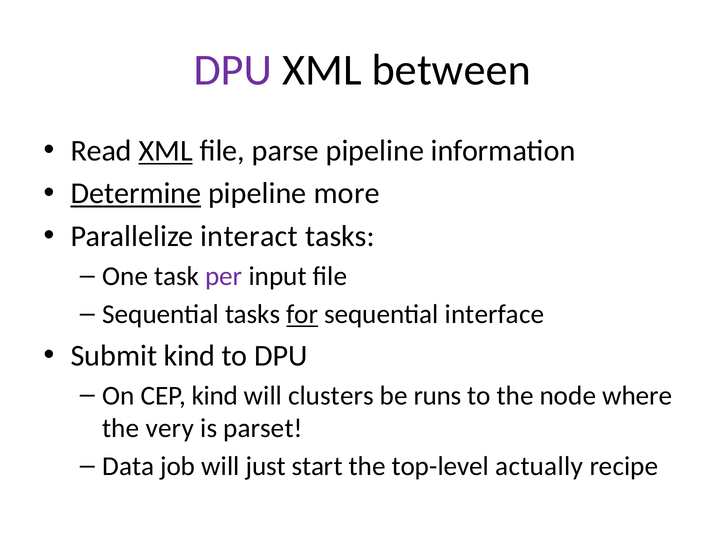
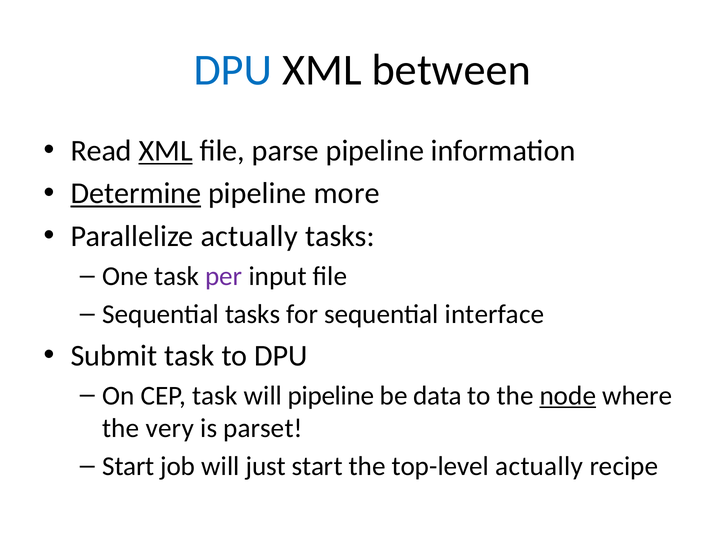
DPU at (233, 70) colour: purple -> blue
Parallelize interact: interact -> actually
for underline: present -> none
Submit kind: kind -> task
CEP kind: kind -> task
will clusters: clusters -> pipeline
runs: runs -> data
node underline: none -> present
Data at (128, 466): Data -> Start
